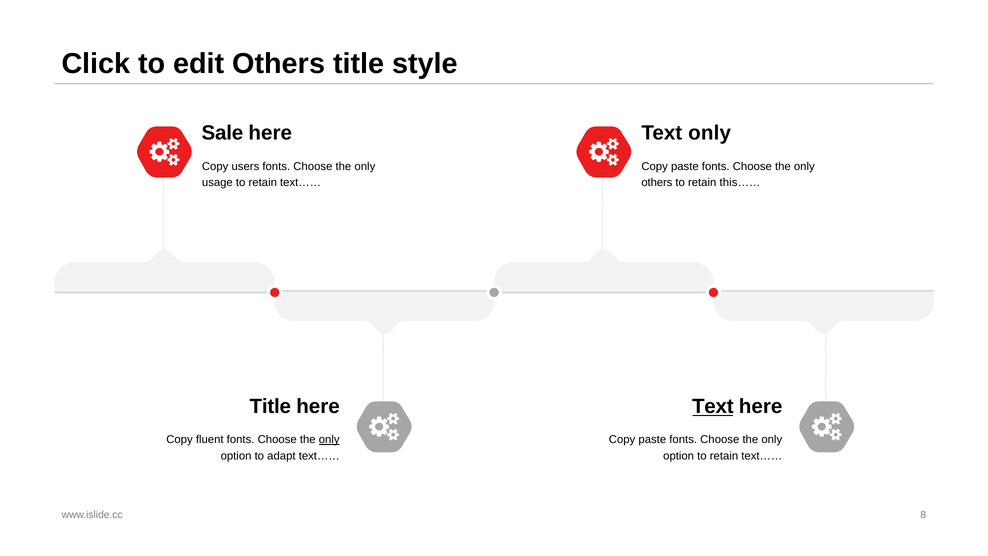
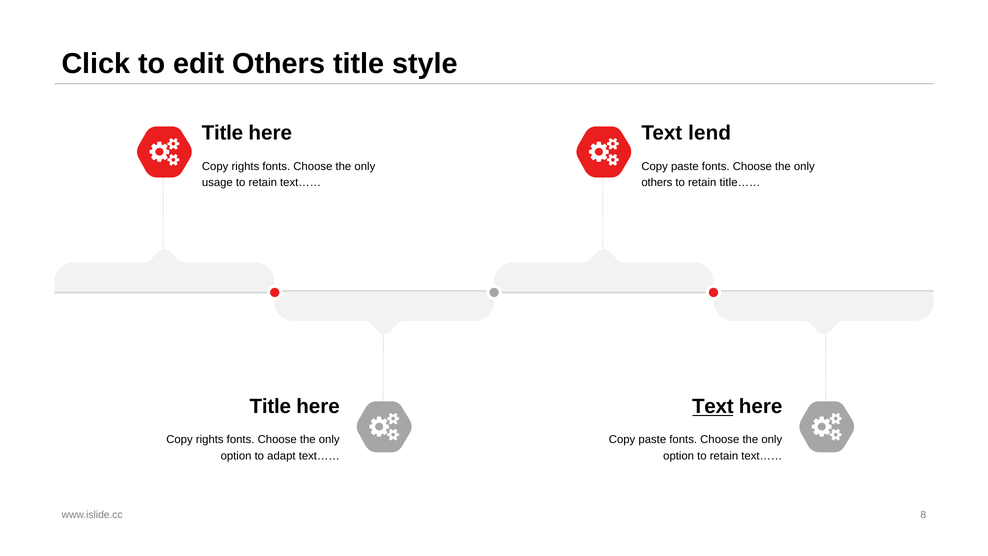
Sale at (222, 133): Sale -> Title
Text only: only -> lend
users at (245, 166): users -> rights
this……: this…… -> title……
fluent at (210, 440): fluent -> rights
only at (329, 440) underline: present -> none
